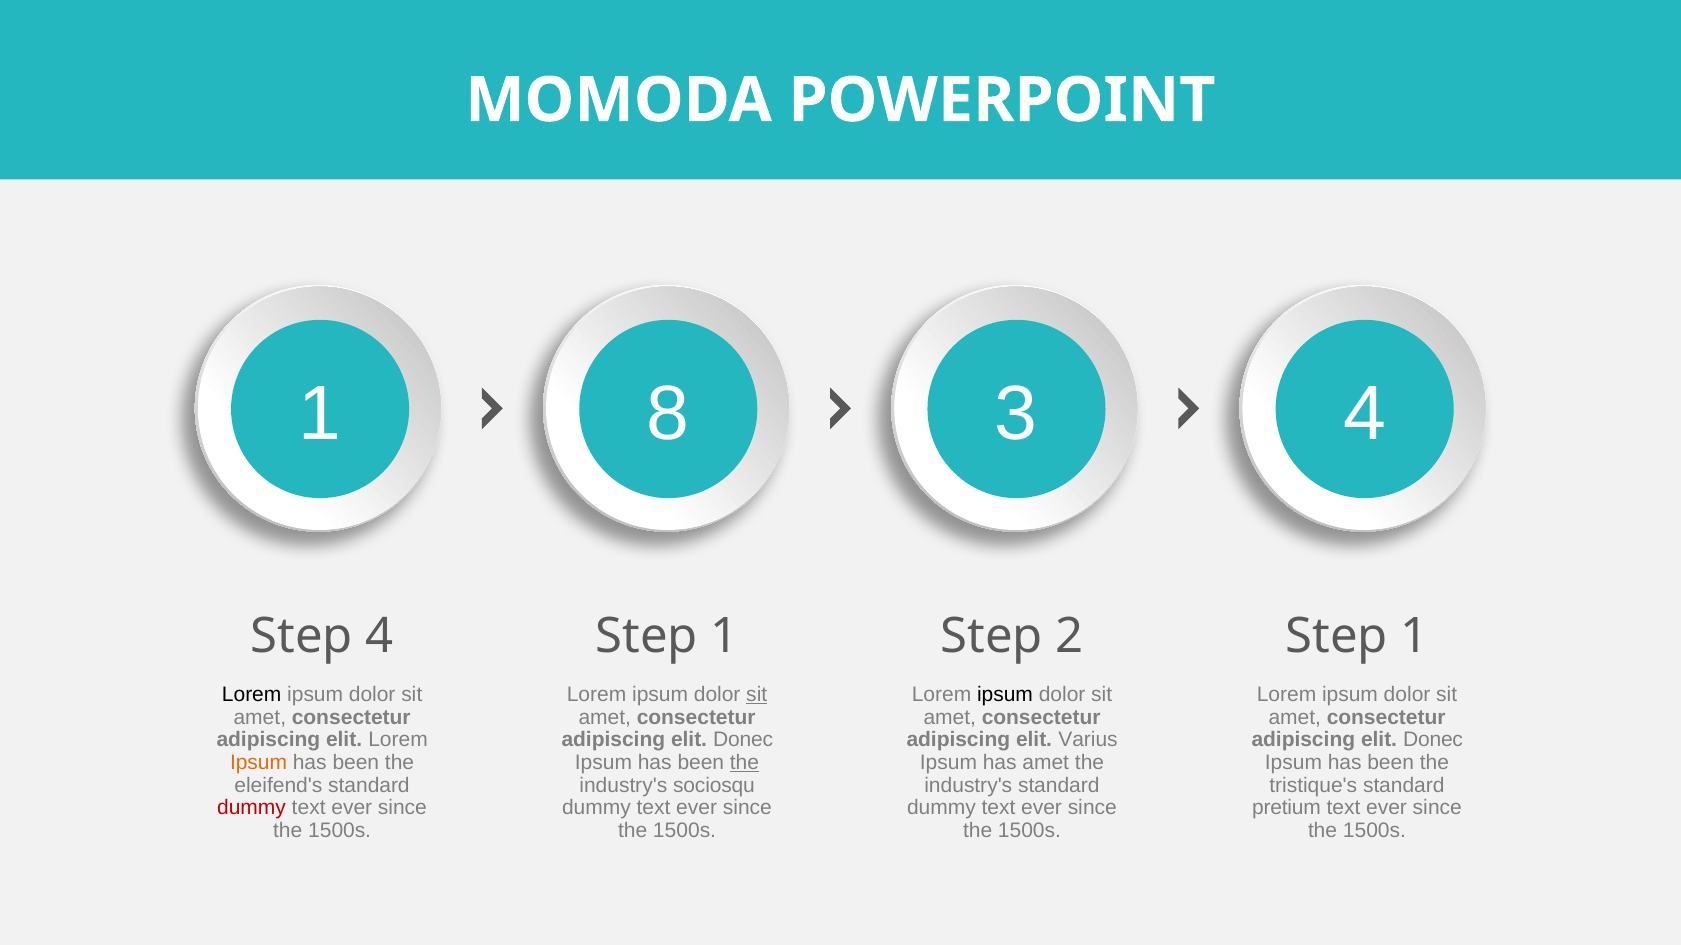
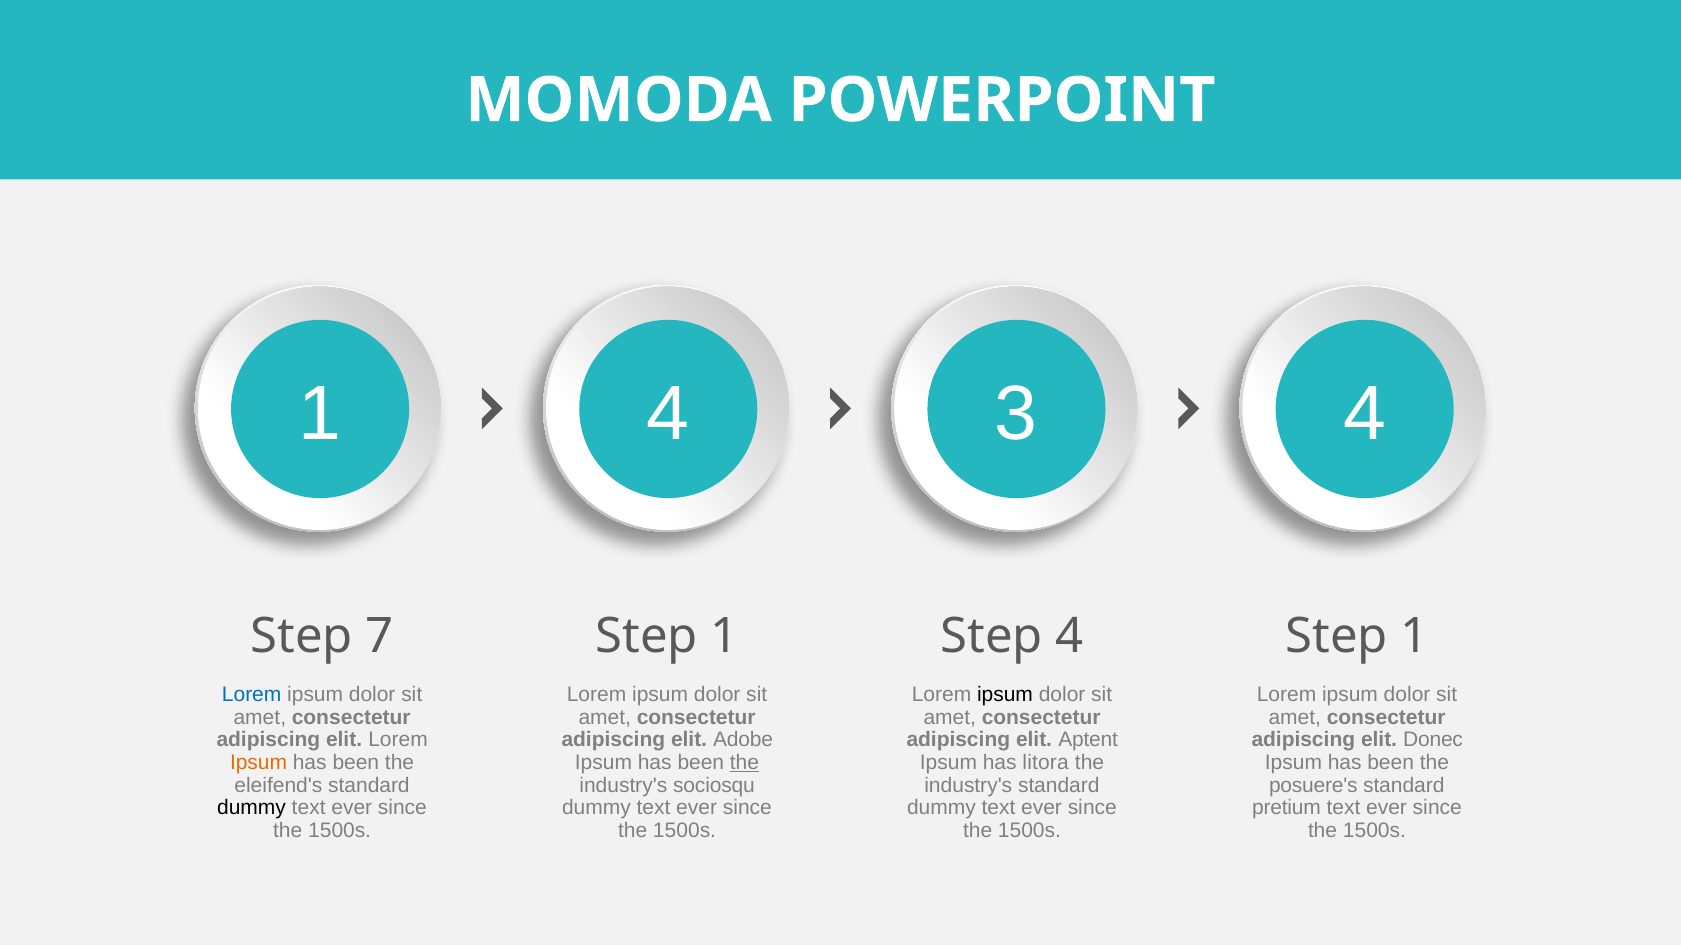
1 8: 8 -> 4
Step 4: 4 -> 7
Step 2: 2 -> 4
Lorem at (252, 695) colour: black -> blue
sit at (757, 695) underline: present -> none
Donec at (743, 740): Donec -> Adobe
Varius: Varius -> Aptent
has amet: amet -> litora
tristique's: tristique's -> posuere's
dummy at (252, 808) colour: red -> black
